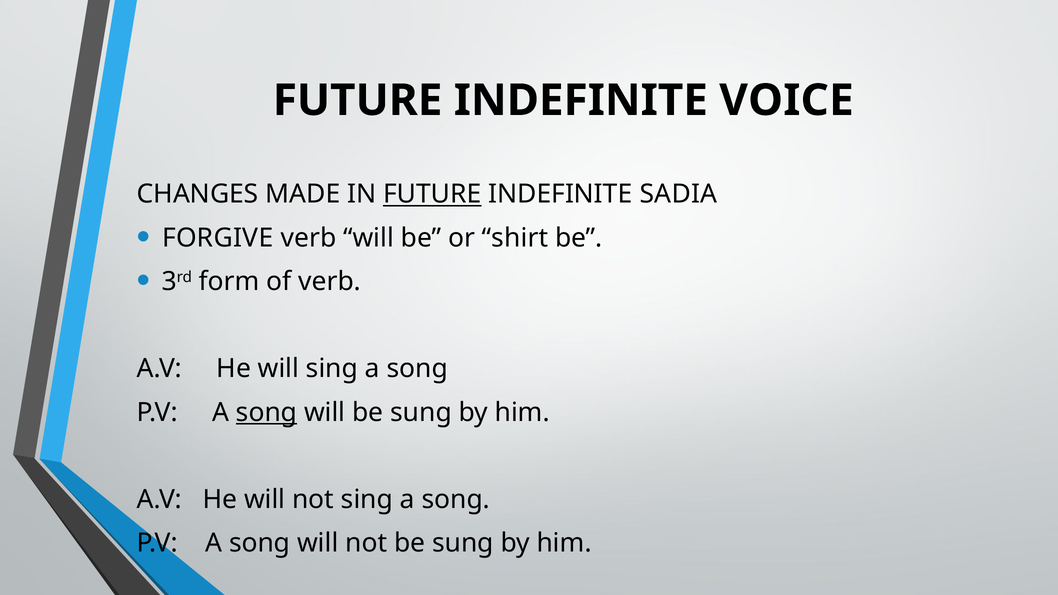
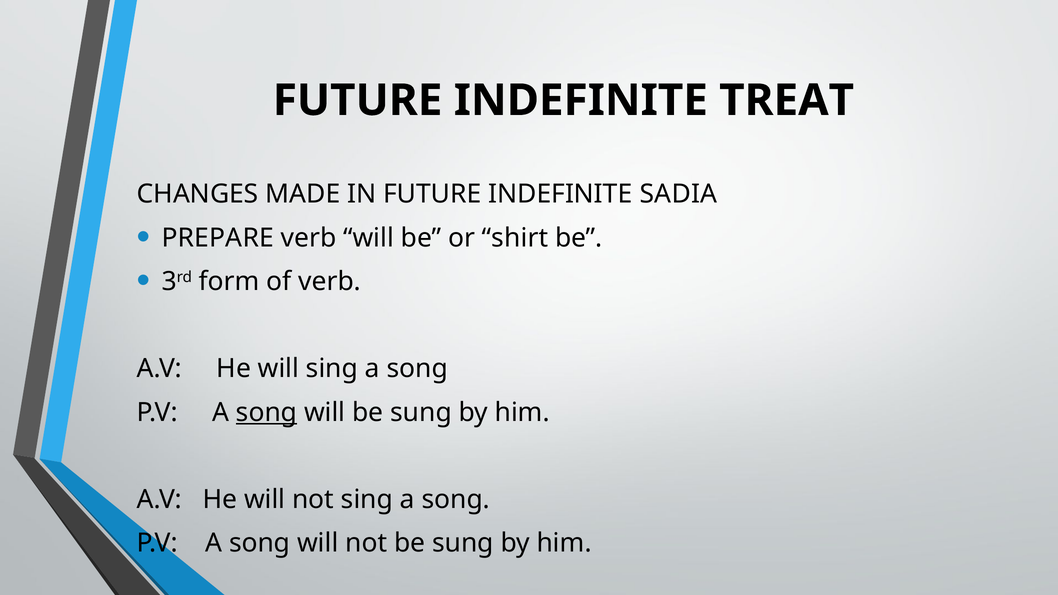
VOICE: VOICE -> TREAT
FUTURE at (432, 194) underline: present -> none
FORGIVE: FORGIVE -> PREPARE
